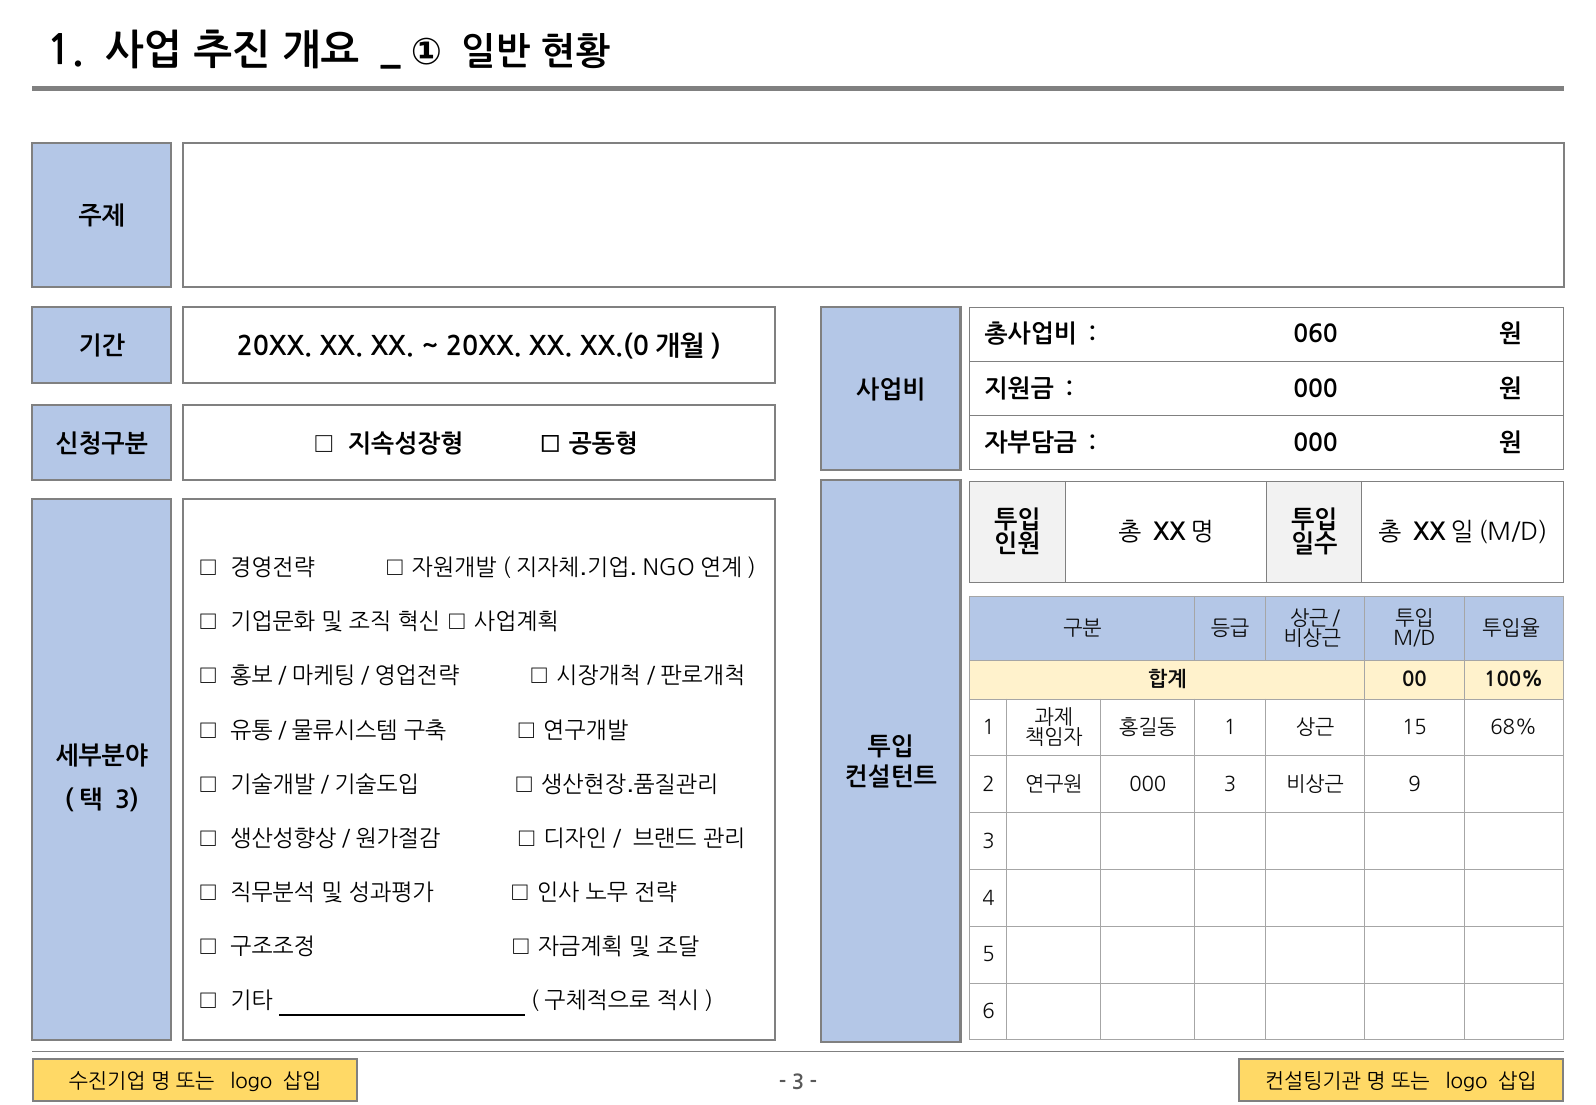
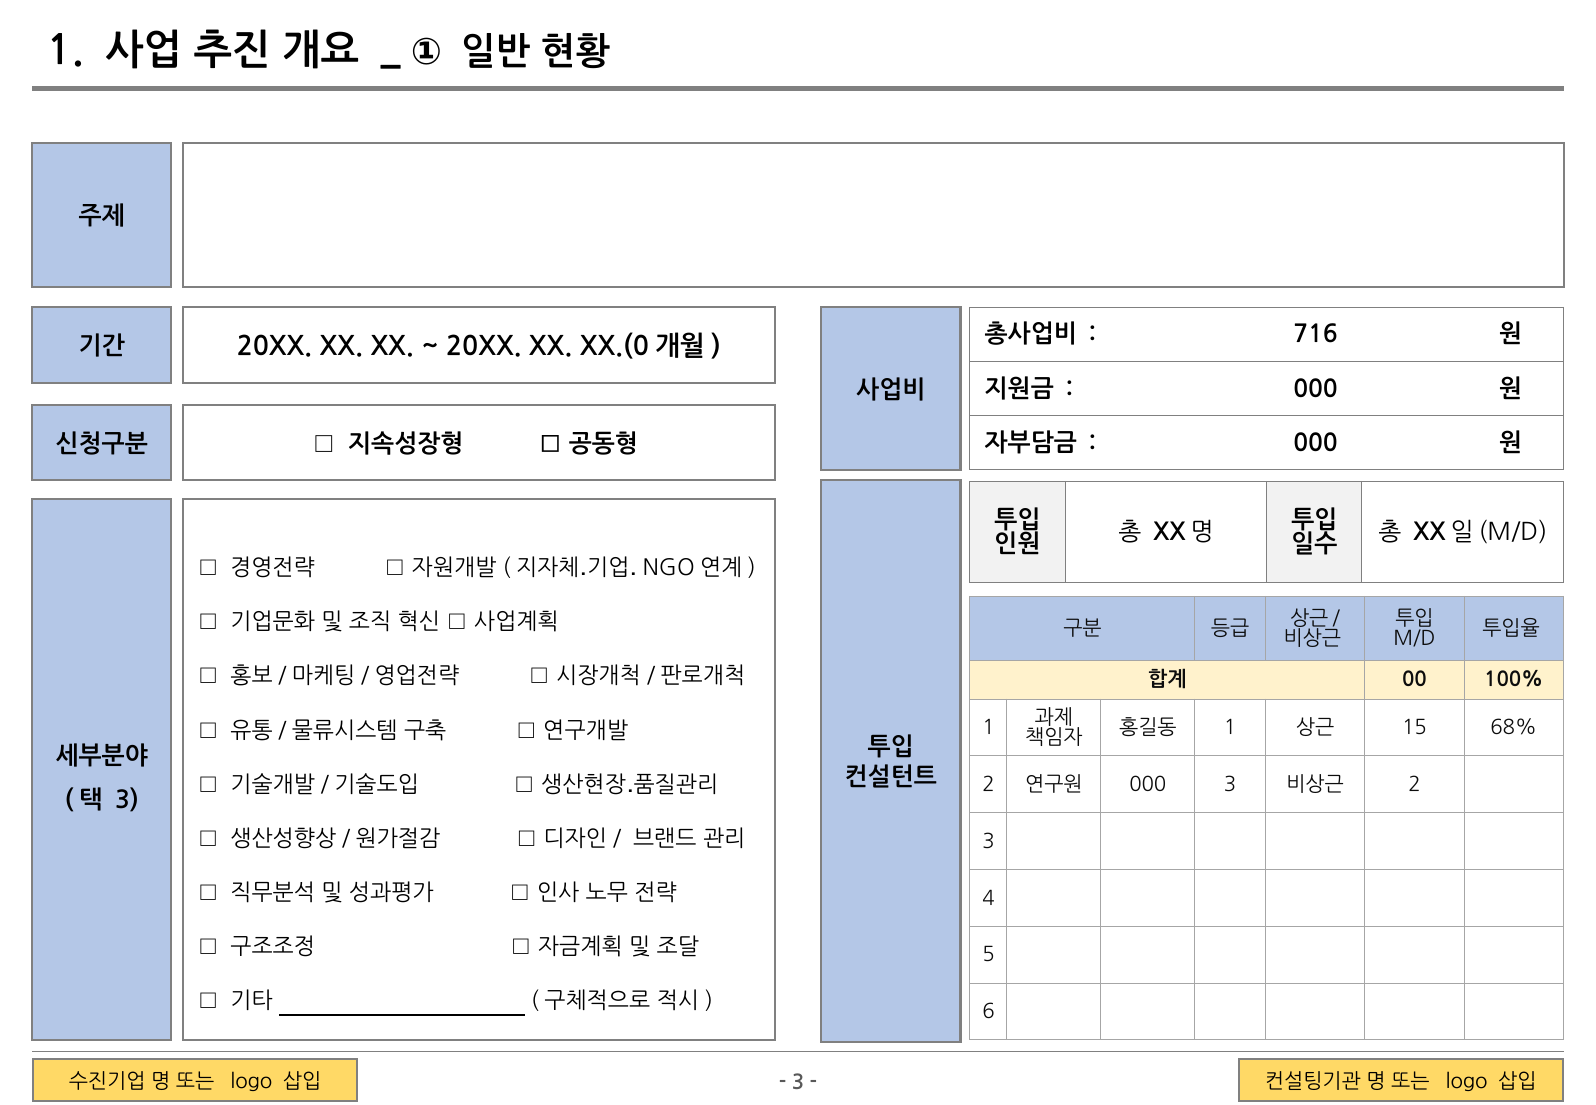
060: 060 -> 716
9 at (1415, 785): 9 -> 2
